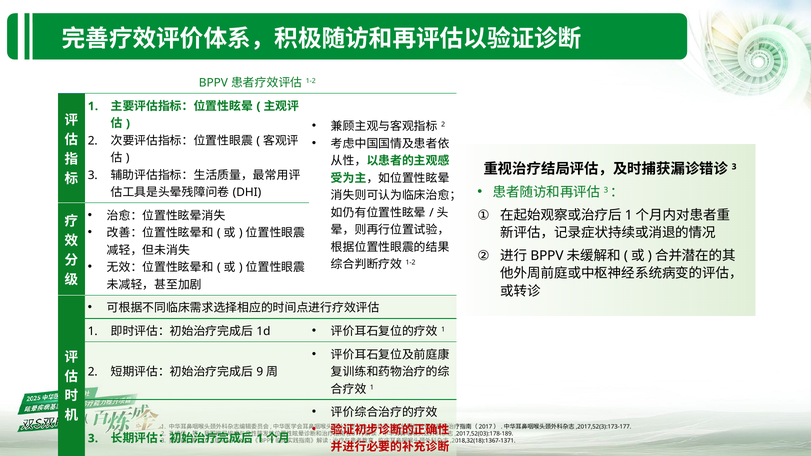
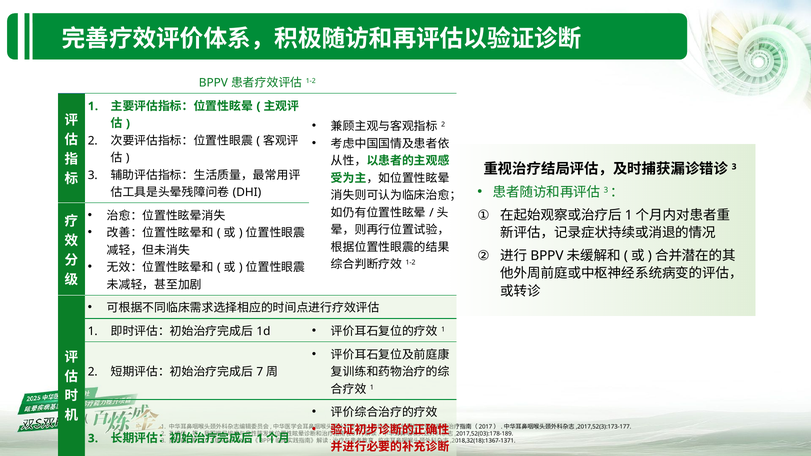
9: 9 -> 7
